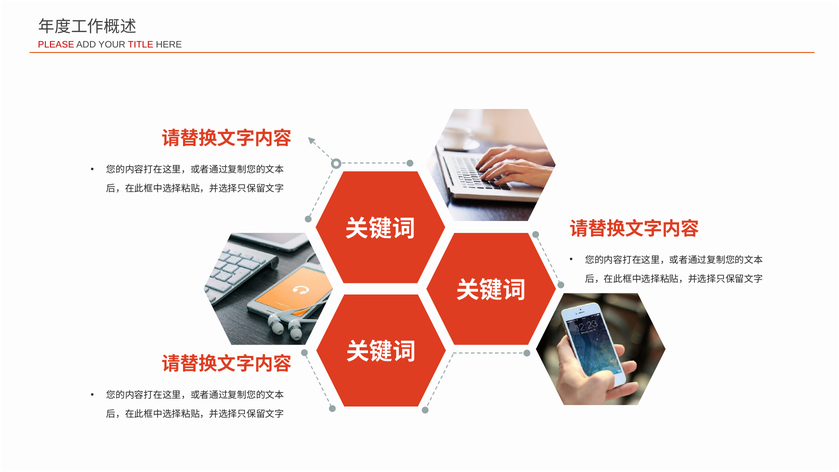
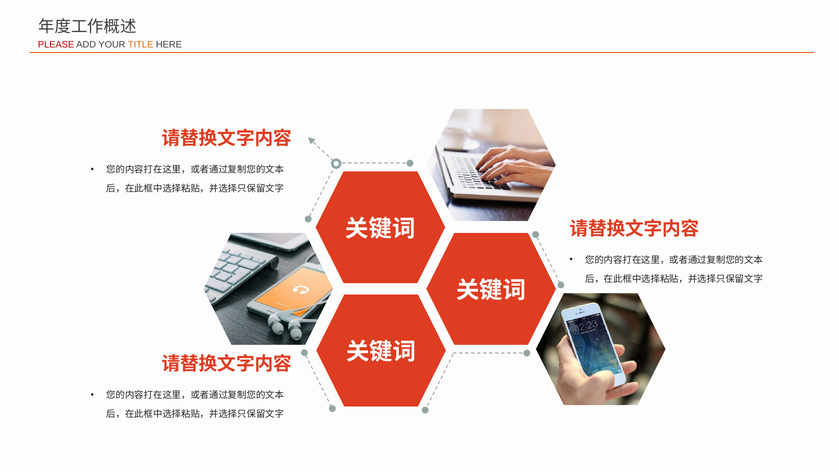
TITLE colour: red -> orange
